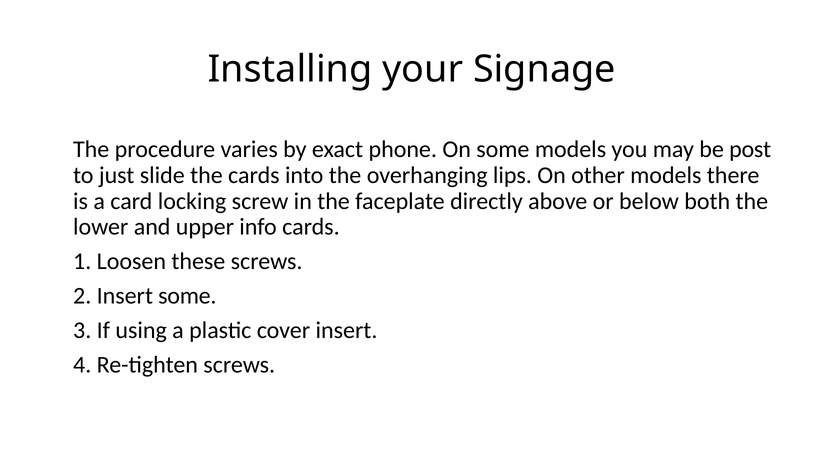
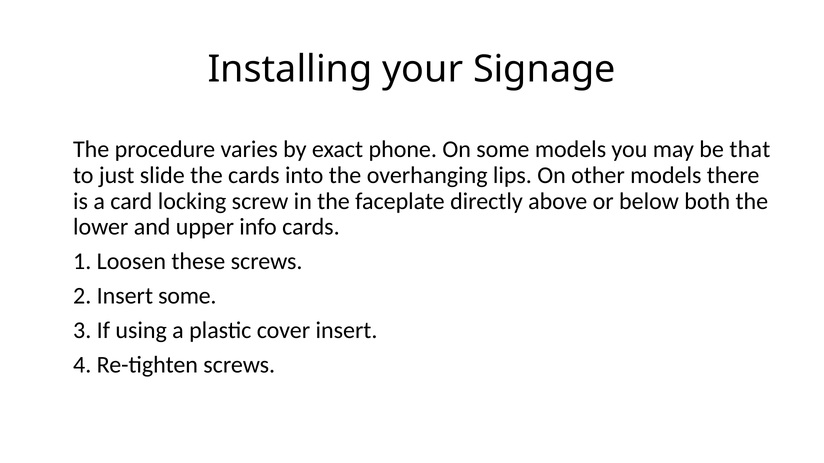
post: post -> that
